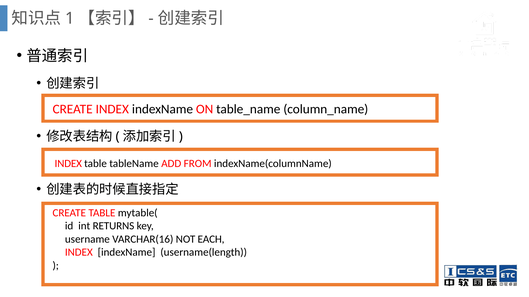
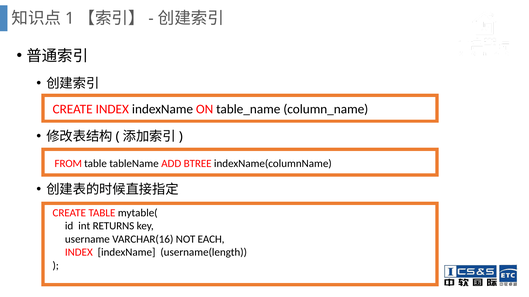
INDEX at (68, 164): INDEX -> FROM
FROM: FROM -> BTREE
